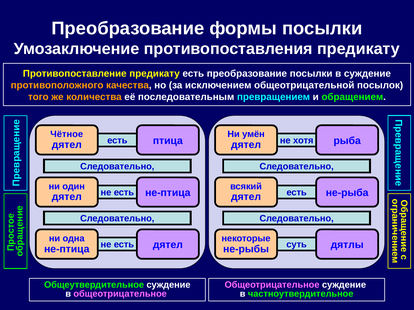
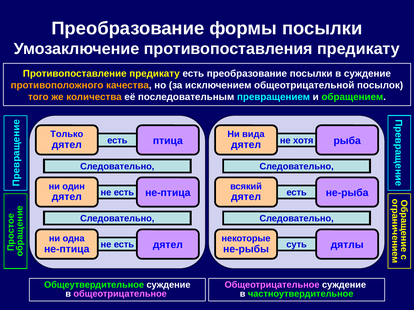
Чётное: Чётное -> Только
умён: умён -> вида
